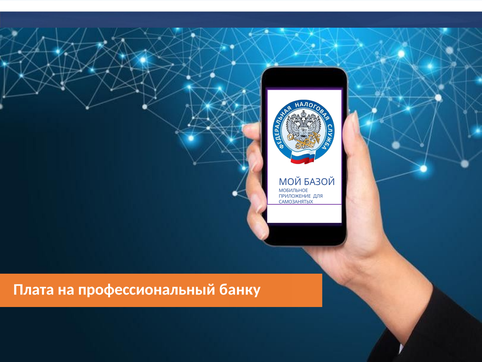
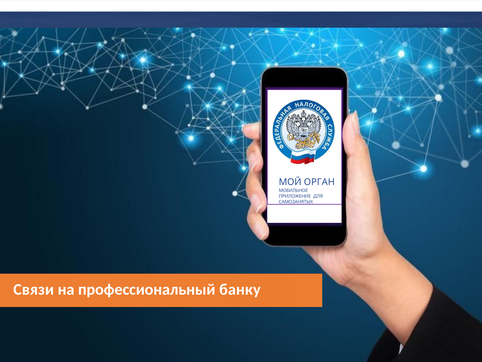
БАЗОЙ: БАЗОЙ -> ОРГАН
Плата: Плата -> Связи
